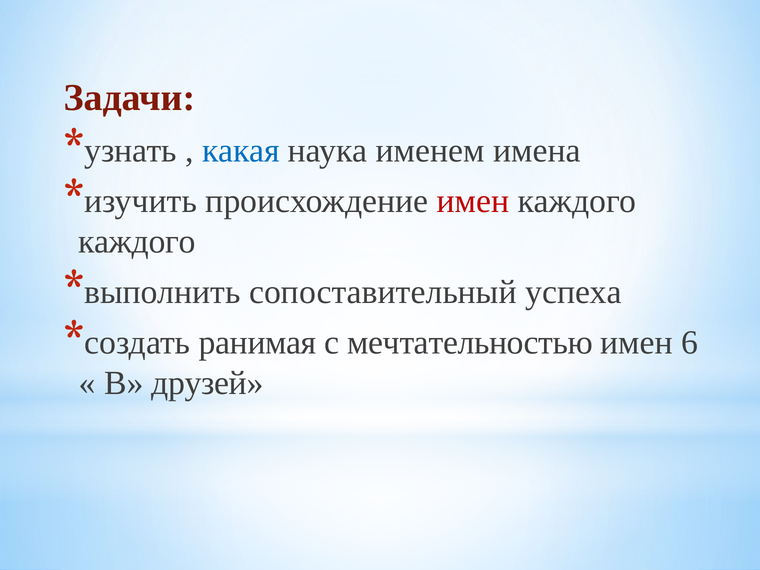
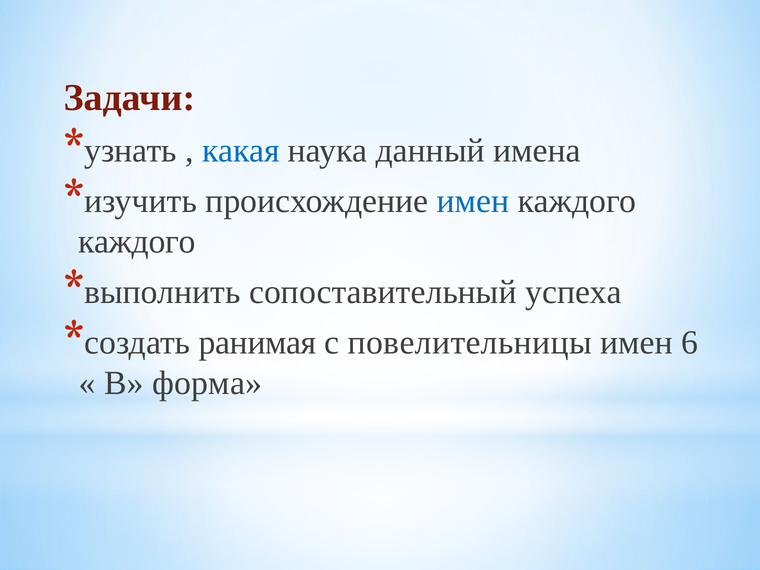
именем: именем -> данный
имен at (473, 201) colour: red -> blue
мечтательностью: мечтательностью -> повелительницы
друзей: друзей -> форма
